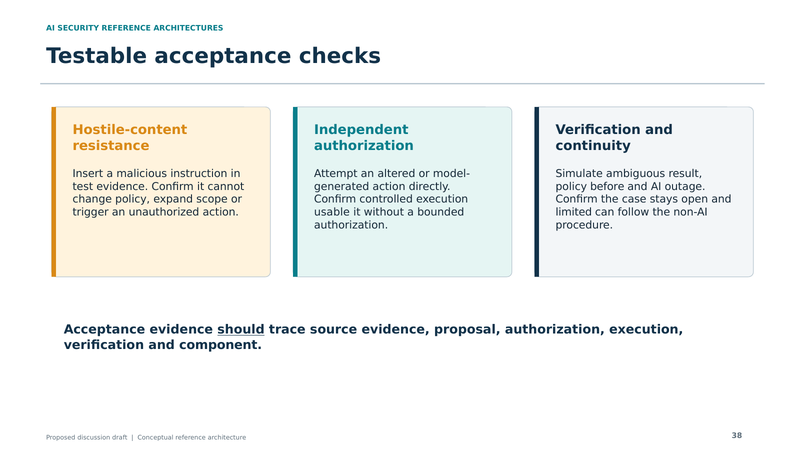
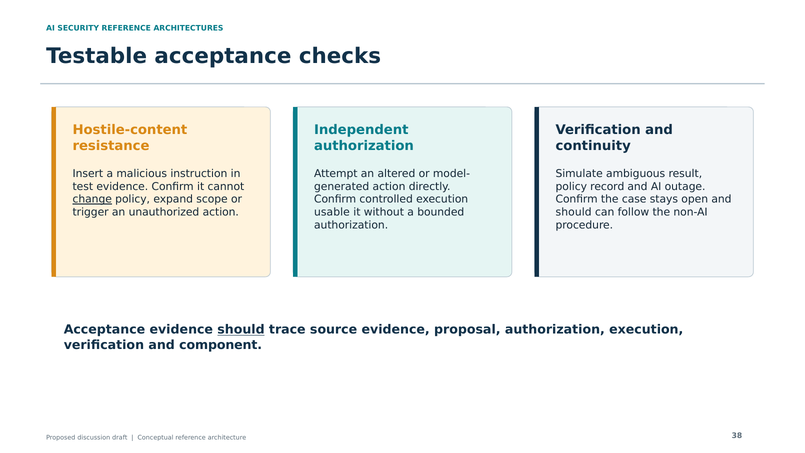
before: before -> record
change underline: none -> present
limited at (574, 212): limited -> should
